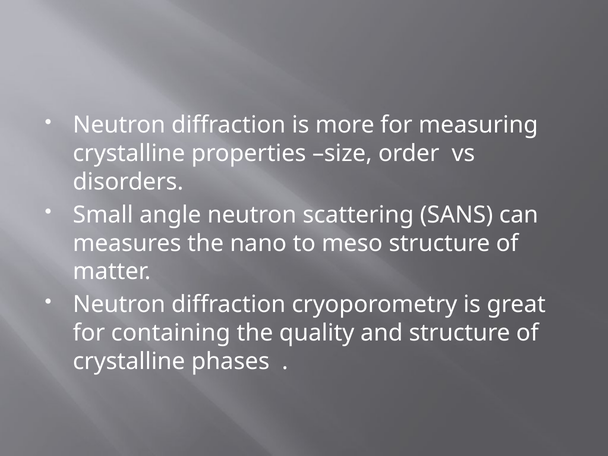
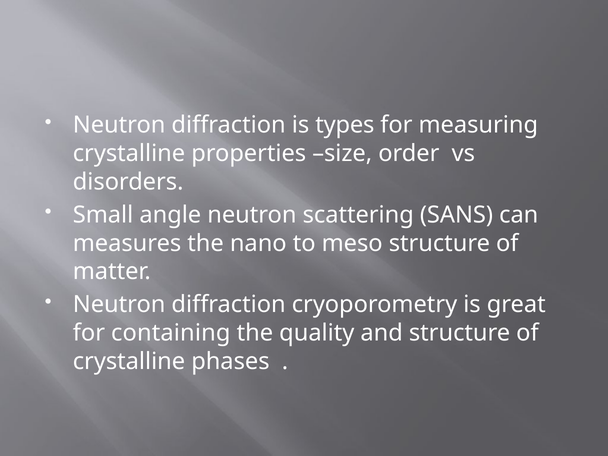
more: more -> types
